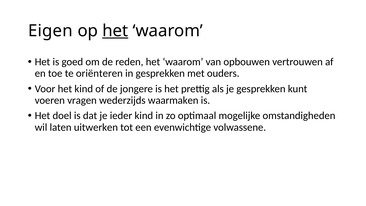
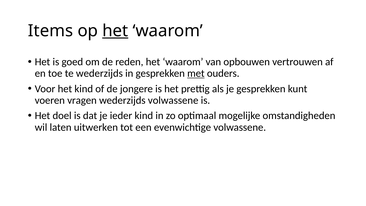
Eigen: Eigen -> Items
te oriënteren: oriënteren -> wederzijds
met underline: none -> present
wederzijds waarmaken: waarmaken -> volwassene
